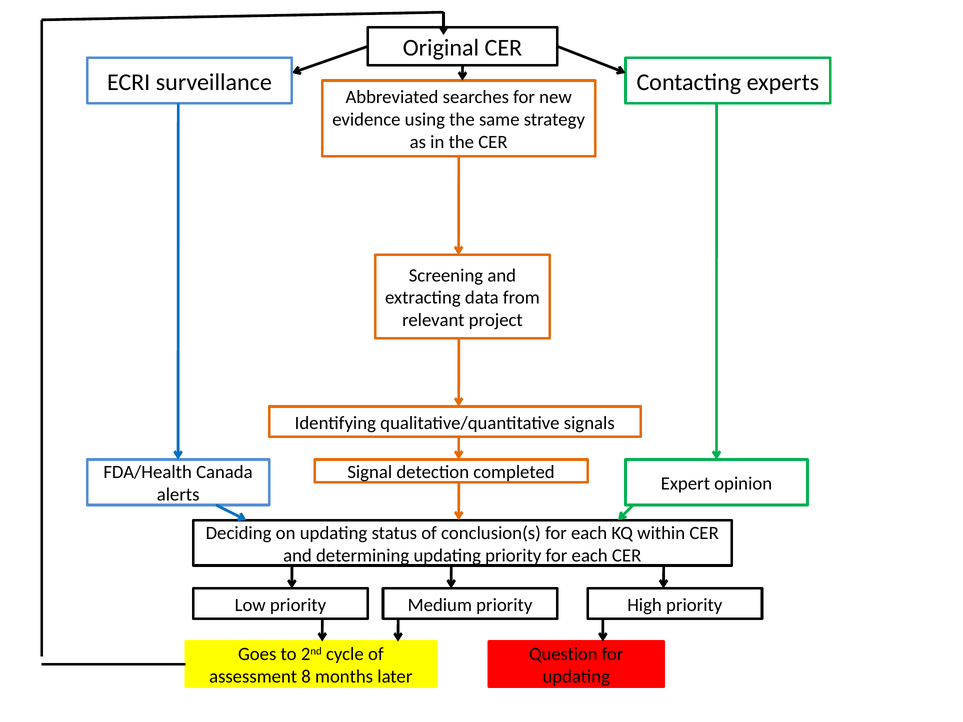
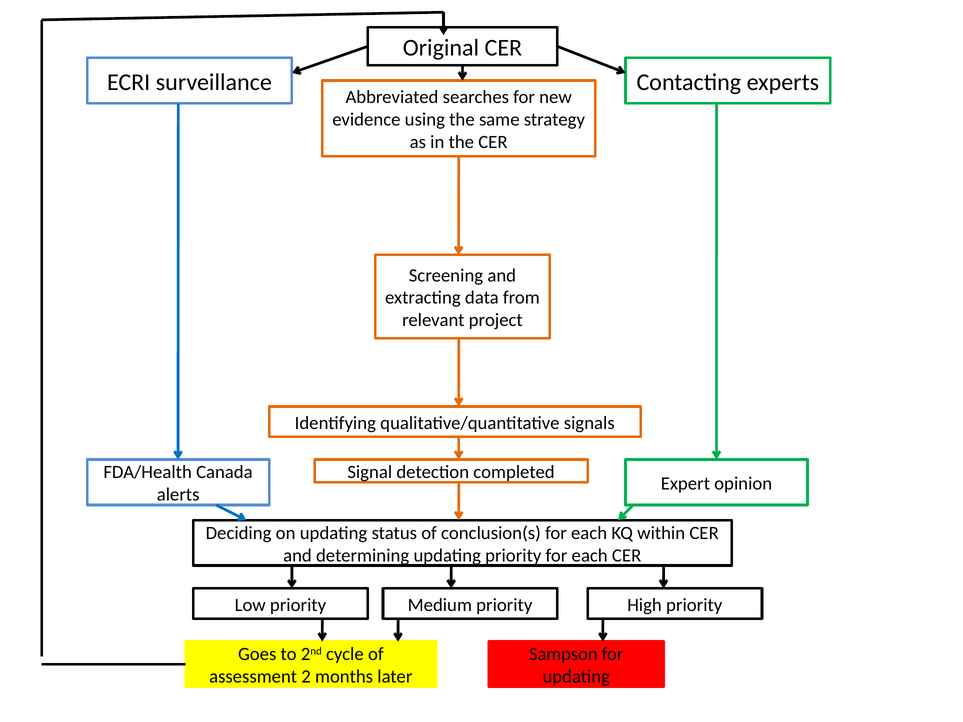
Question: Question -> Sampson
8: 8 -> 2
